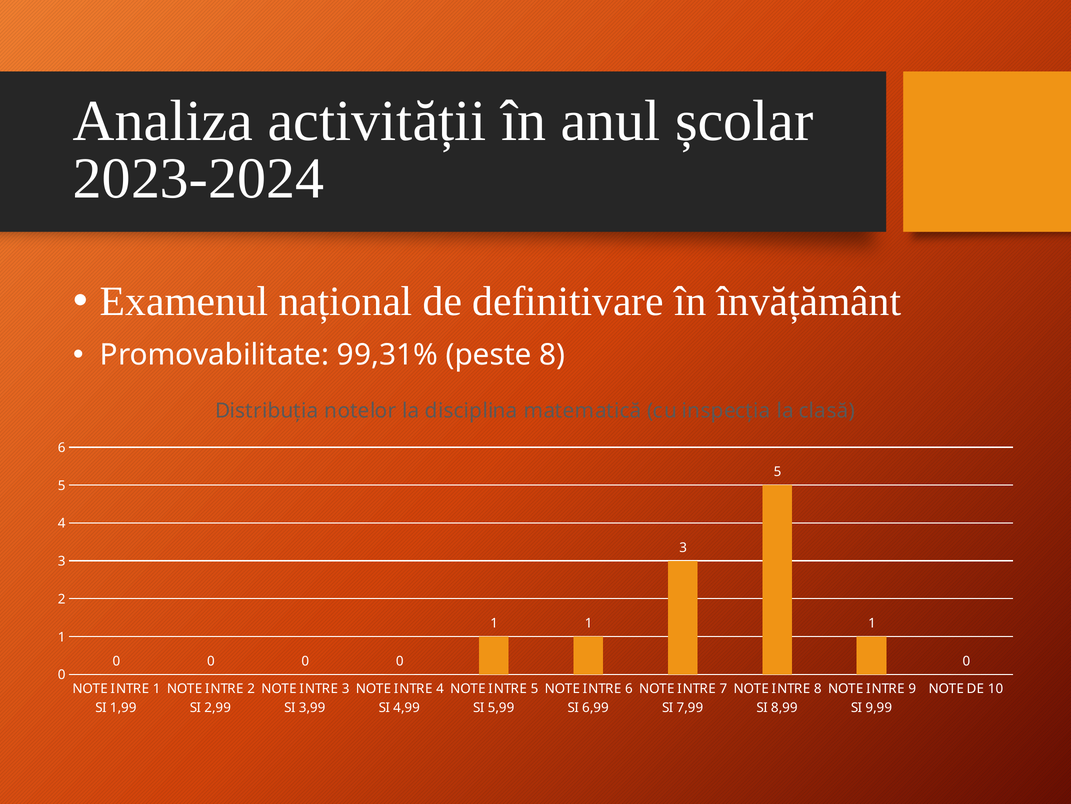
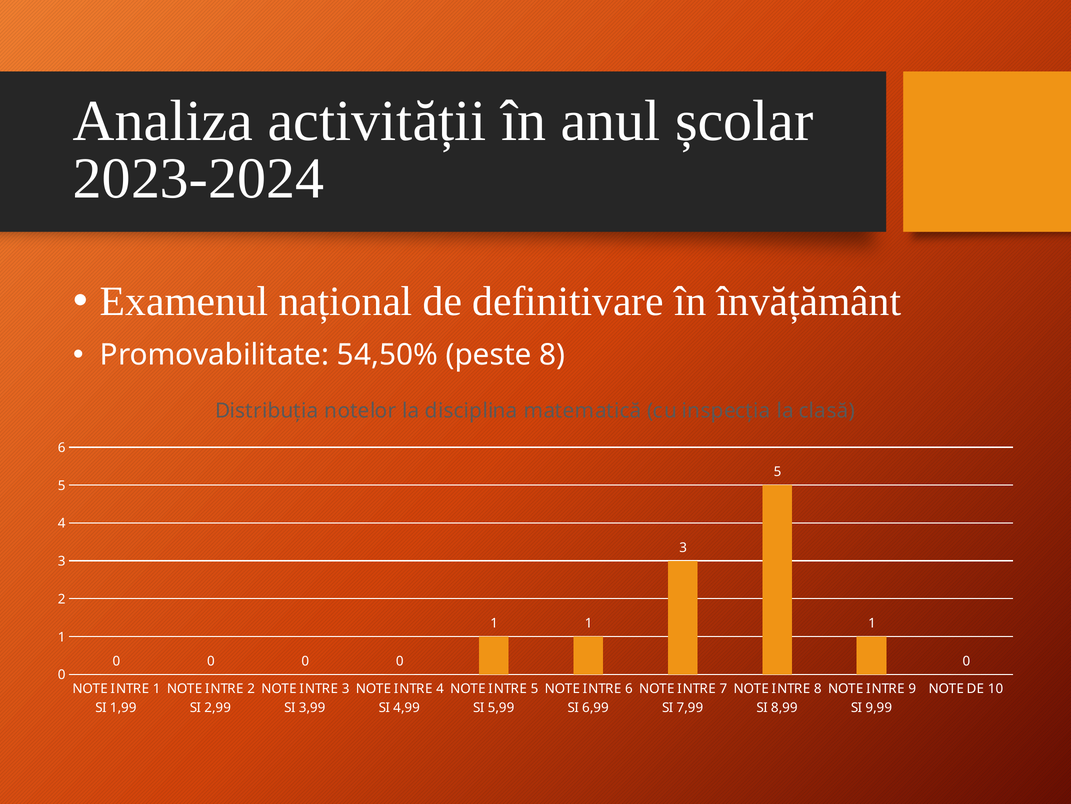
99,31%: 99,31% -> 54,50%
